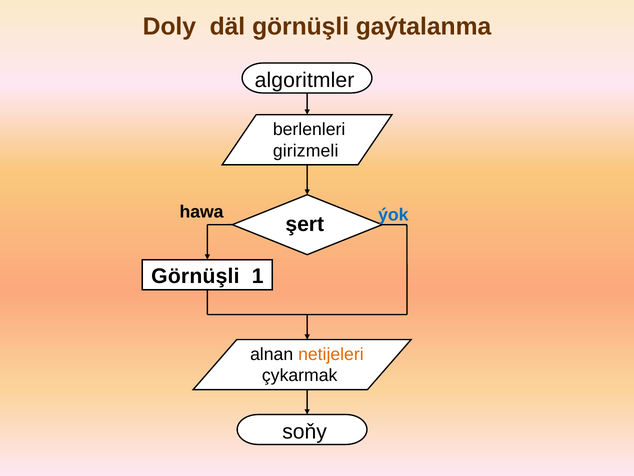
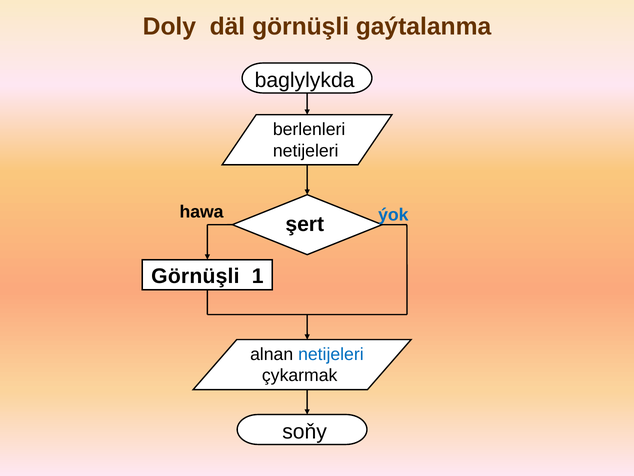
algoritmler: algoritmler -> baglylykda
girizmeli at (306, 151): girizmeli -> netijeleri
netijeleri at (331, 354) colour: orange -> blue
